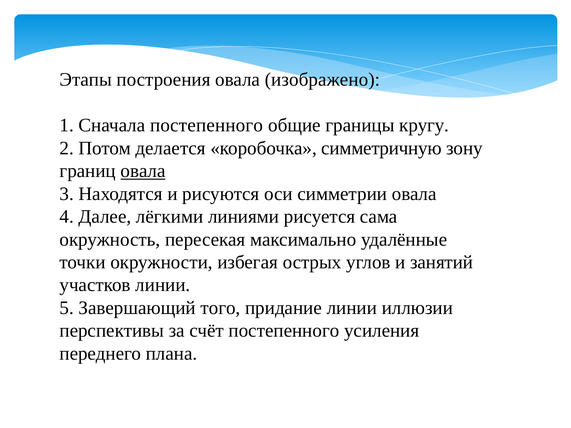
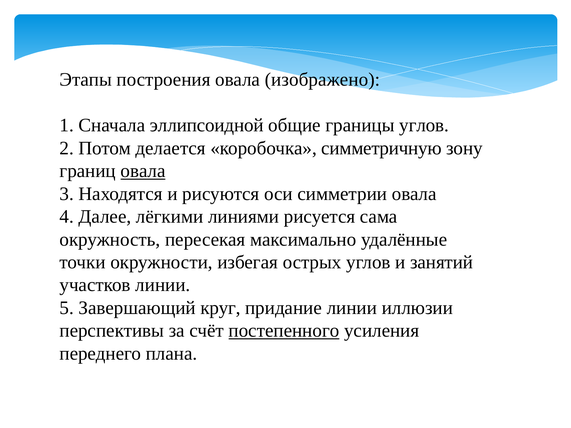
Сначала постепенного: постепенного -> эллипсоидной
границы кругу: кругу -> углов
того: того -> круг
постепенного at (284, 331) underline: none -> present
